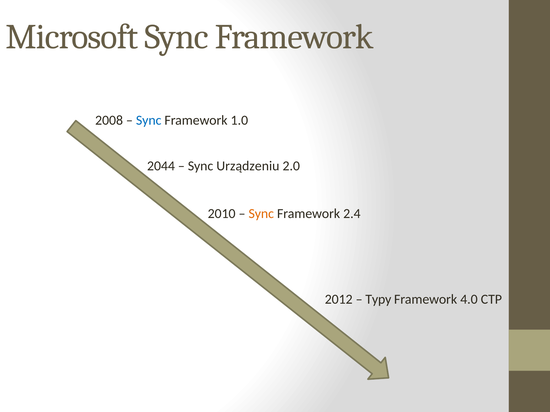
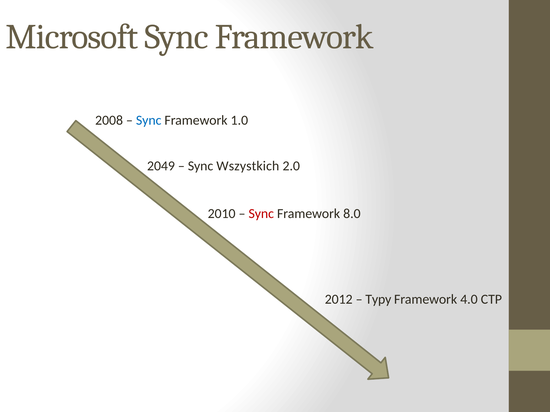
2044: 2044 -> 2049
Urządzeniu: Urządzeniu -> Wszystkich
Sync at (261, 214) colour: orange -> red
2.4: 2.4 -> 8.0
